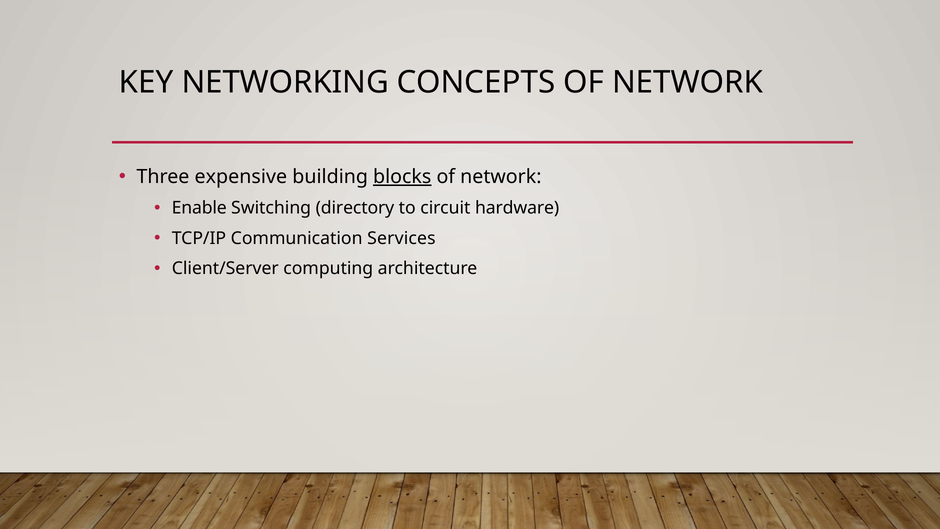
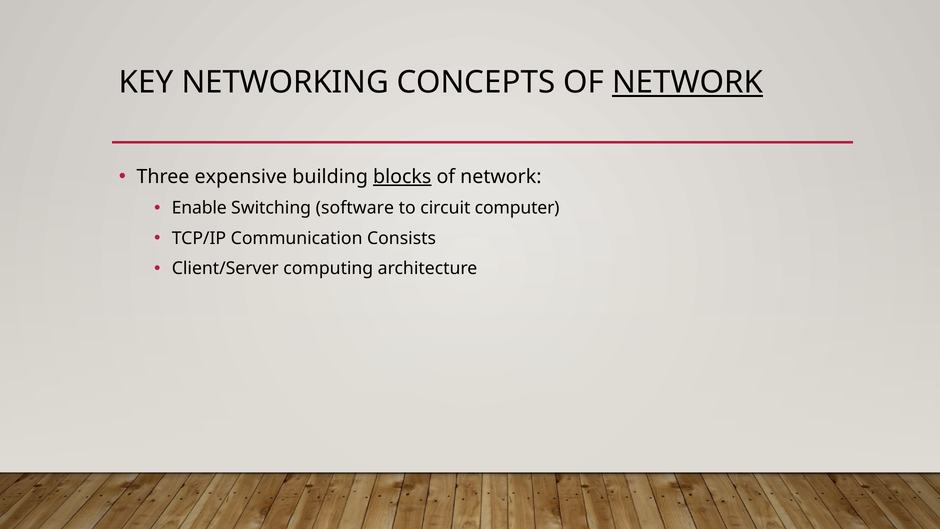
NETWORK at (688, 82) underline: none -> present
directory: directory -> software
hardware: hardware -> computer
Services: Services -> Consists
